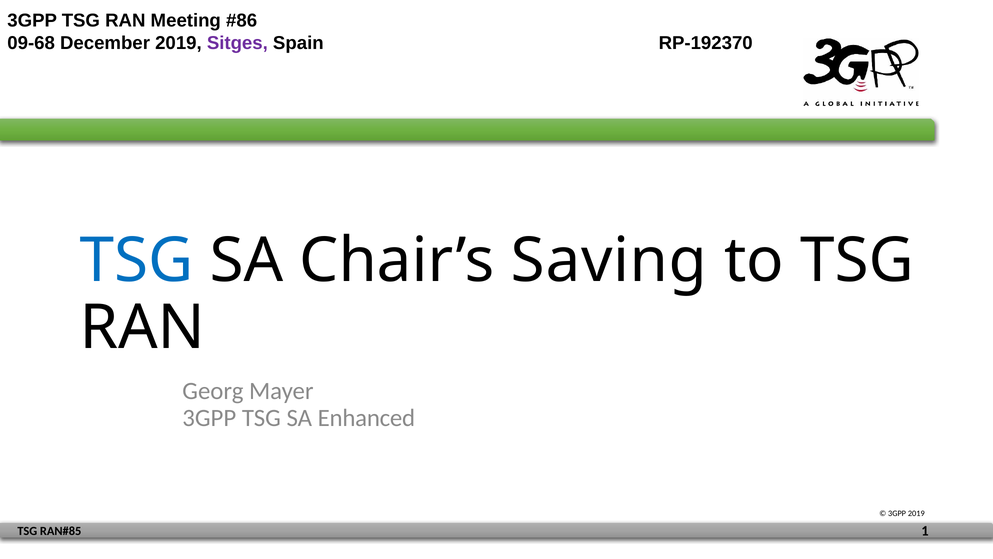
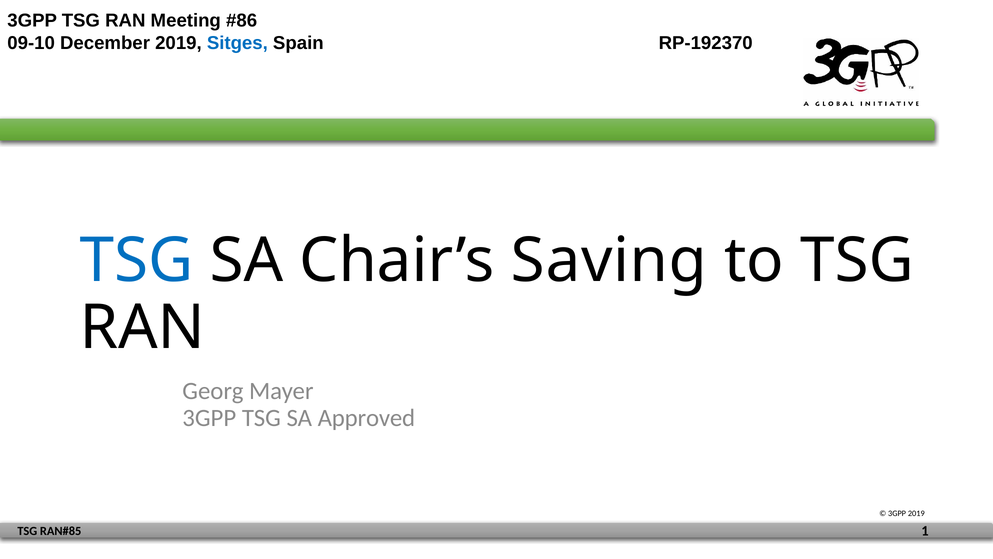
09-68: 09-68 -> 09-10
Sitges colour: purple -> blue
Enhanced: Enhanced -> Approved
